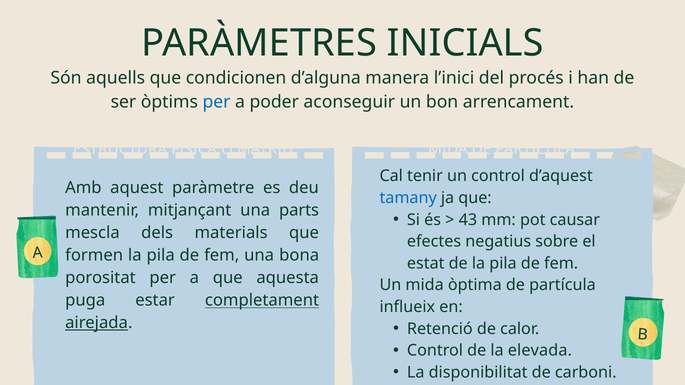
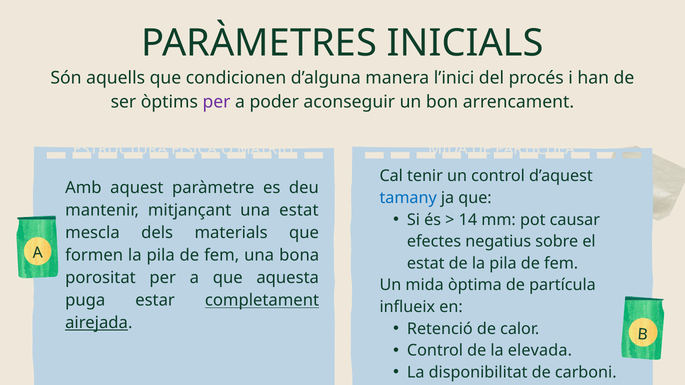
per at (217, 102) colour: blue -> purple
una parts: parts -> estat
43: 43 -> 14
